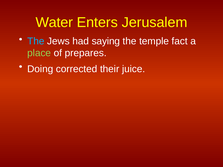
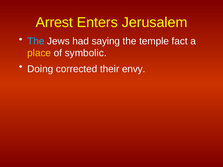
Water: Water -> Arrest
place colour: light green -> yellow
prepares: prepares -> symbolic
juice: juice -> envy
